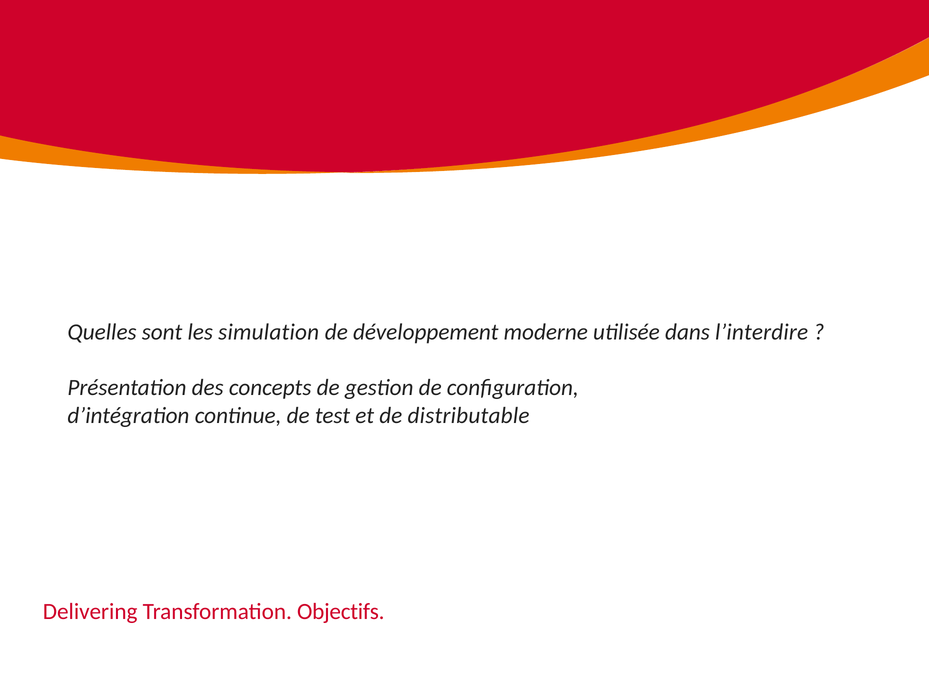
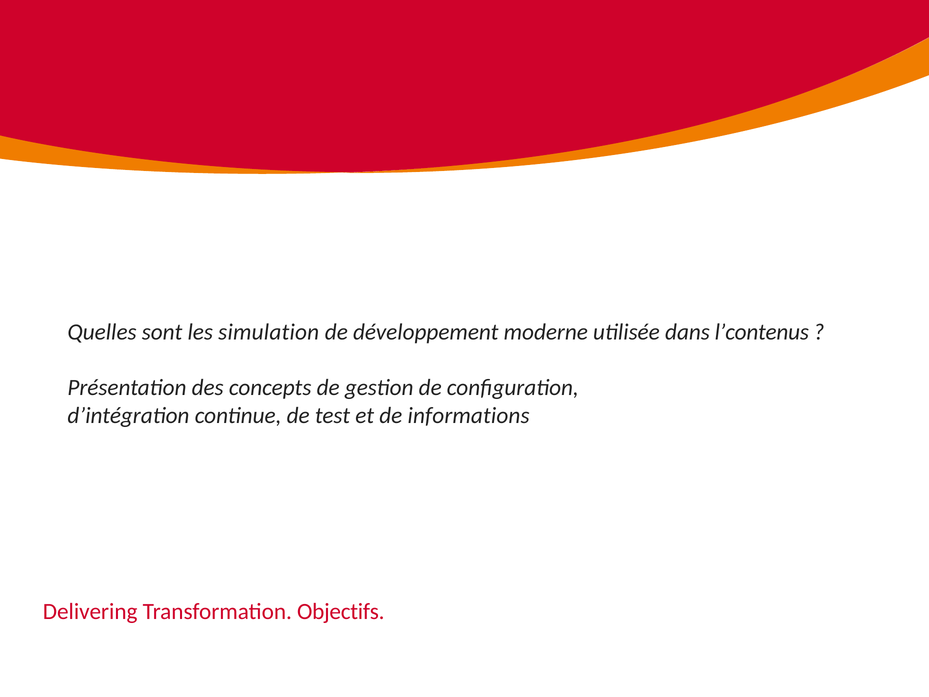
l’interdire: l’interdire -> l’contenus
distributable: distributable -> informations
